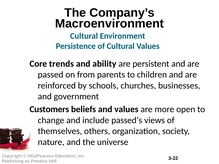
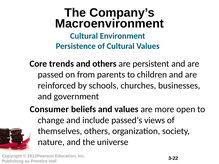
and ability: ability -> others
Customers: Customers -> Consumer
